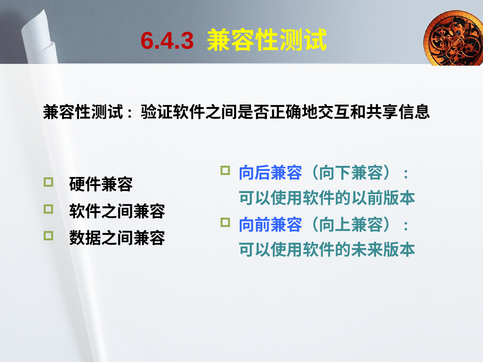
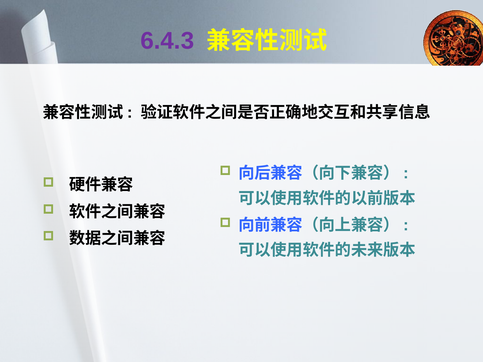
6.4.3 colour: red -> purple
